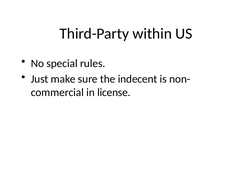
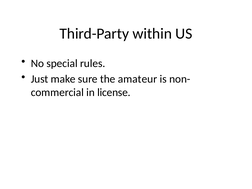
indecent: indecent -> amateur
